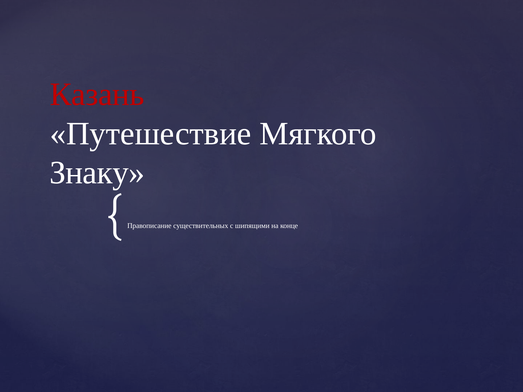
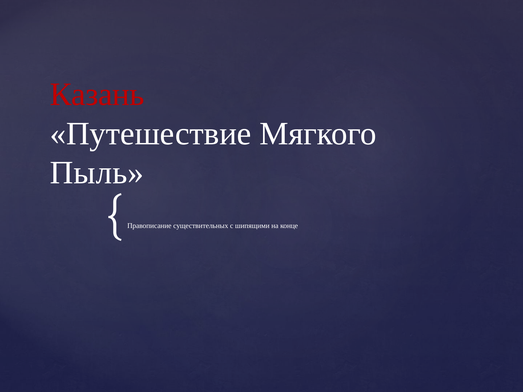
Знаку: Знаку -> Пыль
